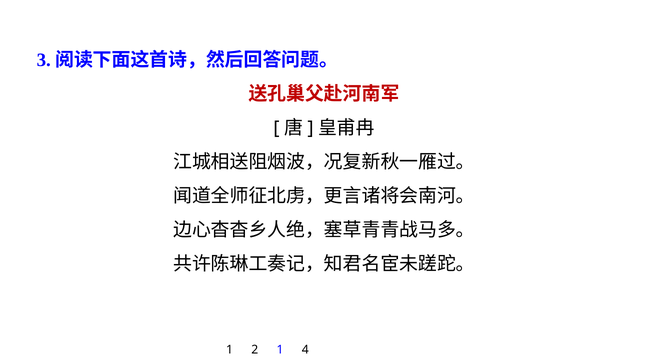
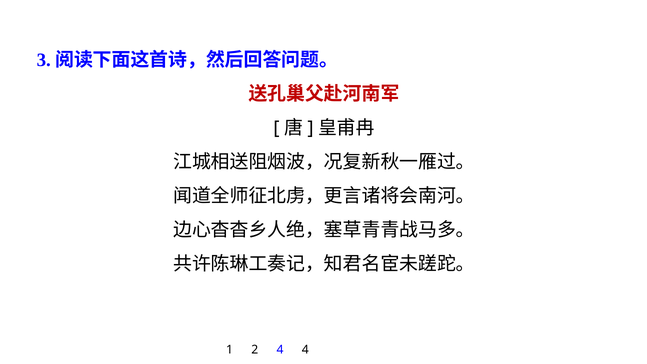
2 1: 1 -> 4
